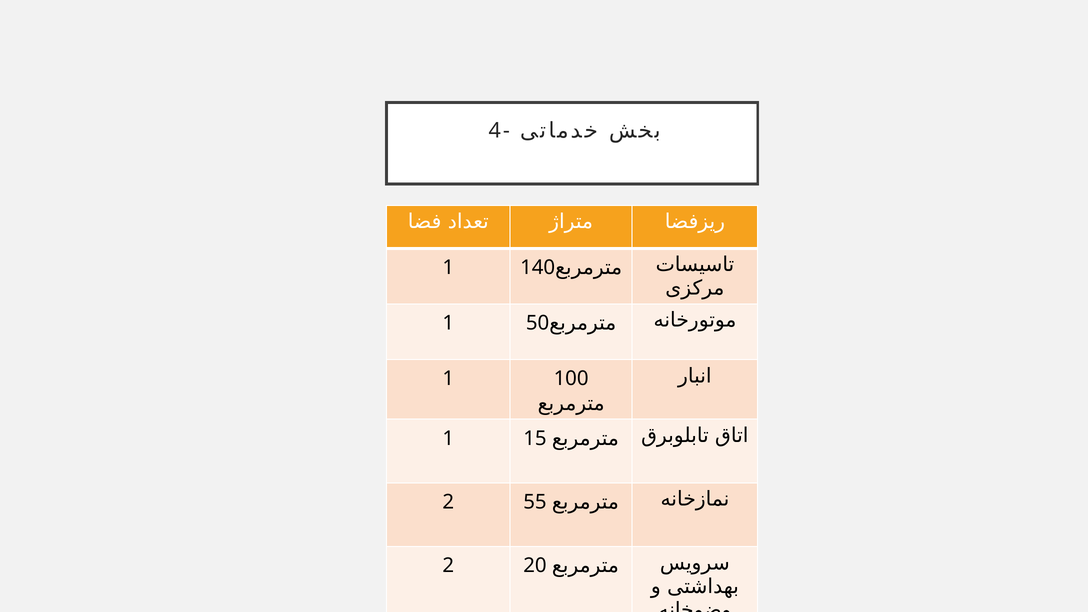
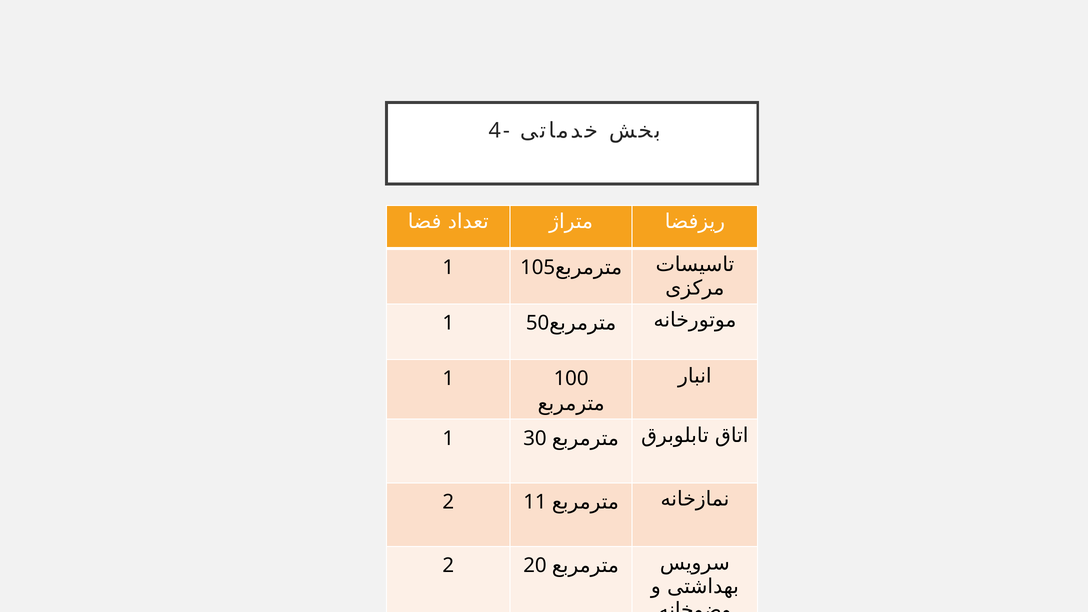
140: 140 -> 105
15: 15 -> 30
55: 55 -> 11
